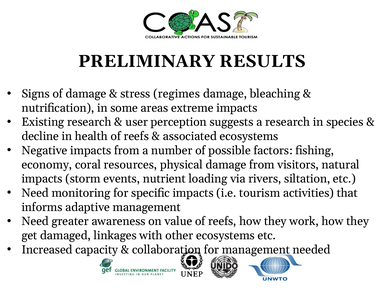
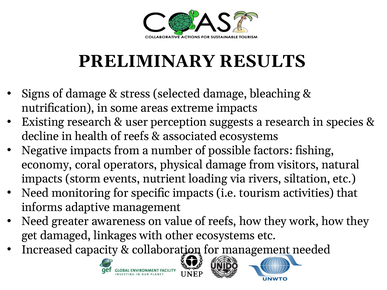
regimes: regimes -> selected
resources: resources -> operators
